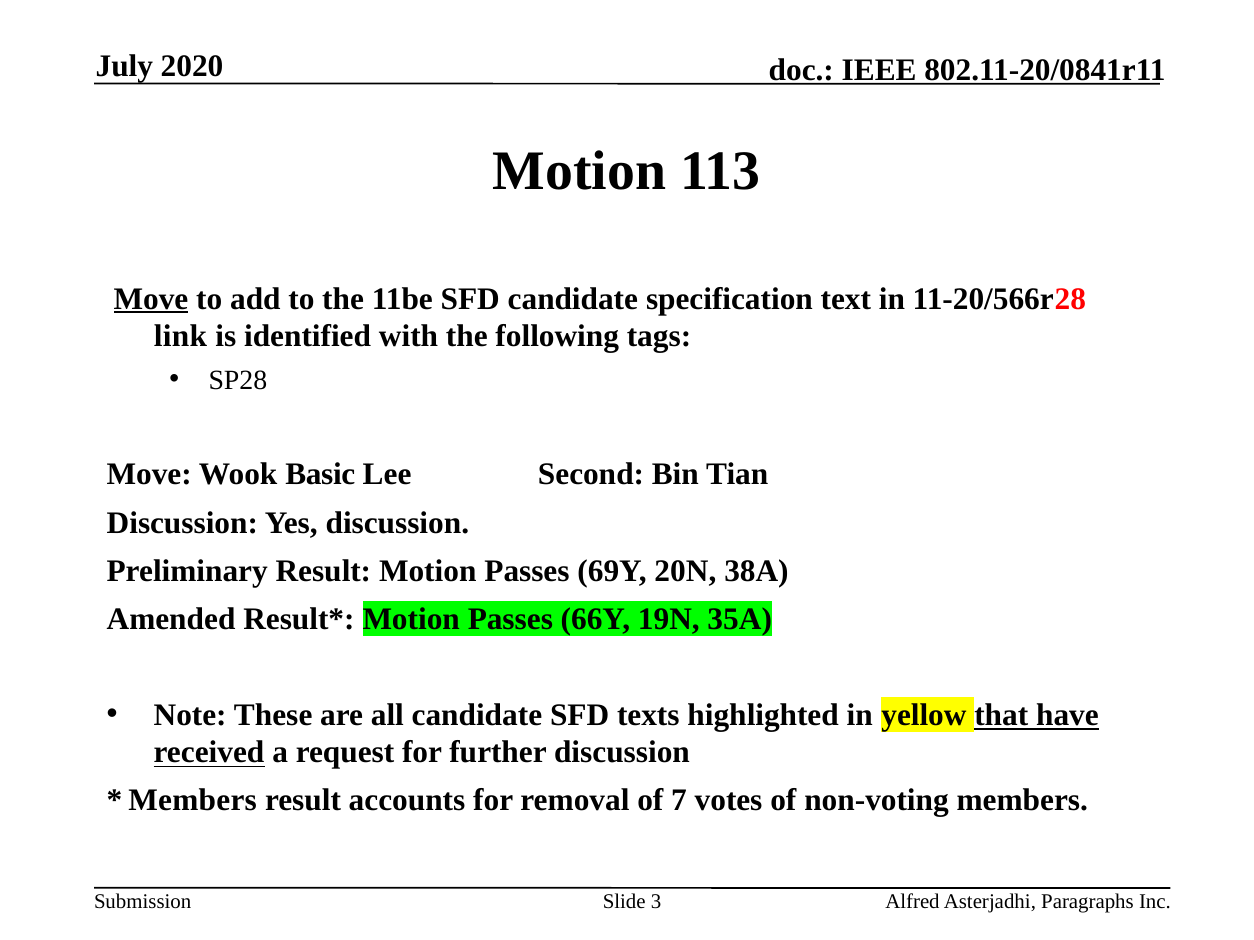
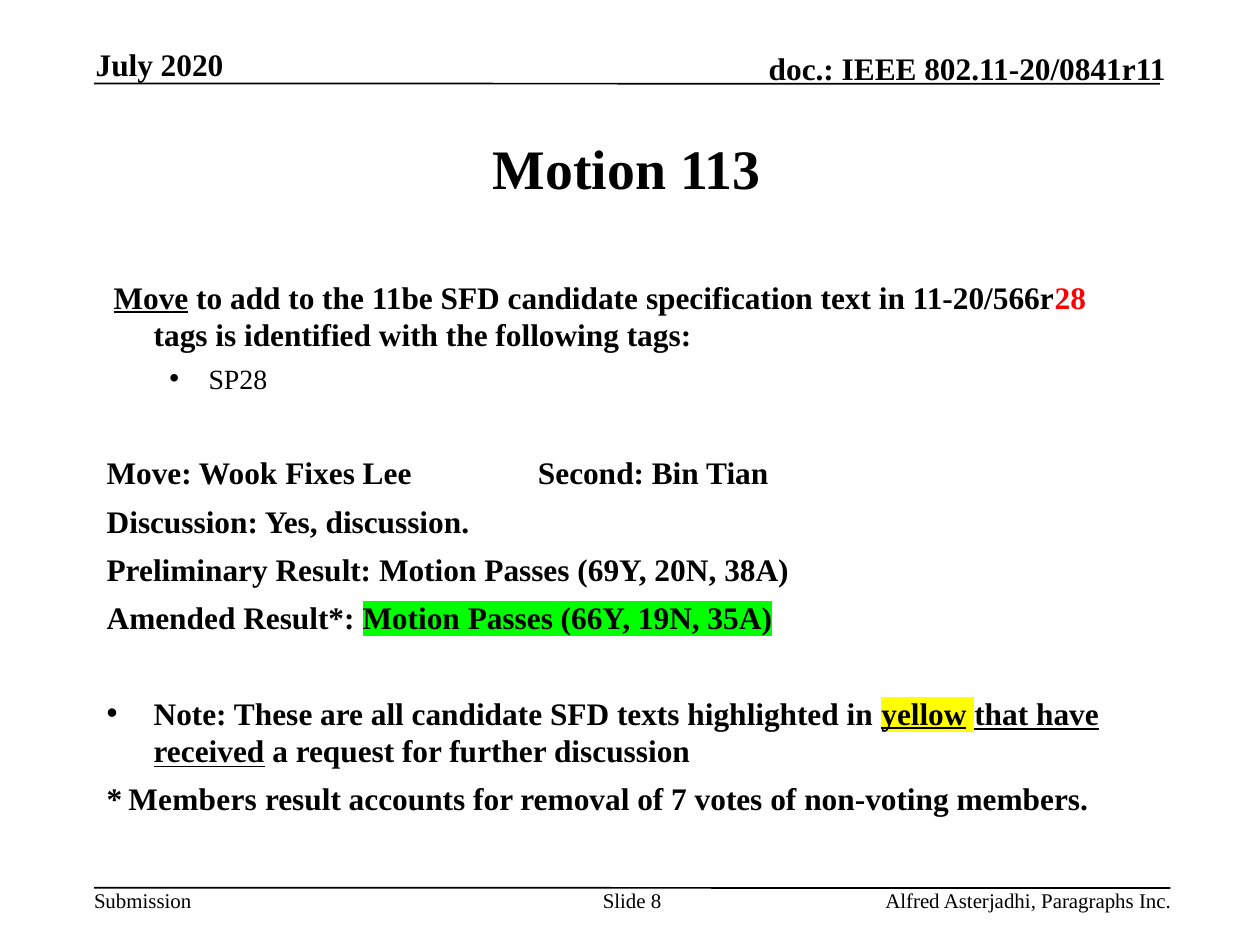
link at (181, 337): link -> tags
Basic: Basic -> Fixes
yellow underline: none -> present
3: 3 -> 8
